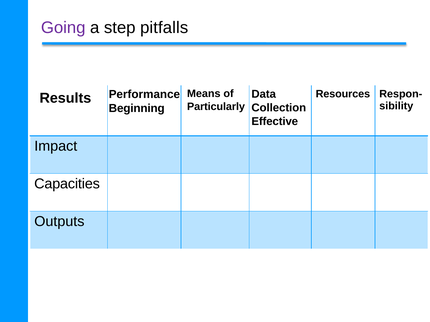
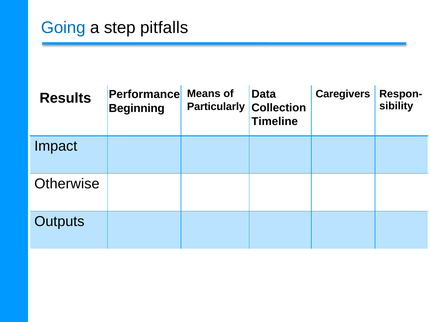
Going colour: purple -> blue
Resources: Resources -> Caregivers
Effective: Effective -> Timeline
Capacities: Capacities -> Otherwise
